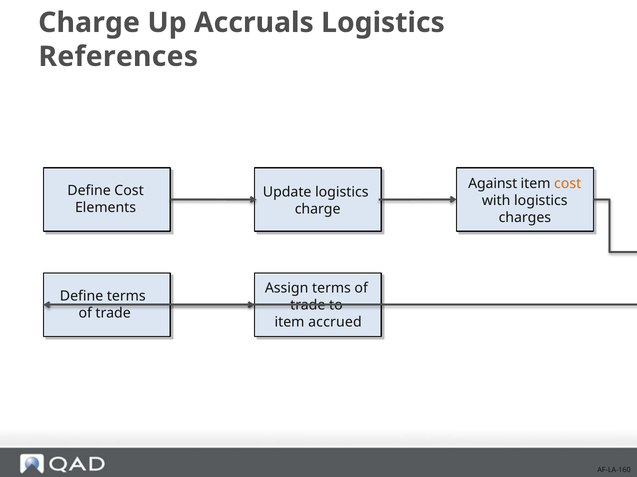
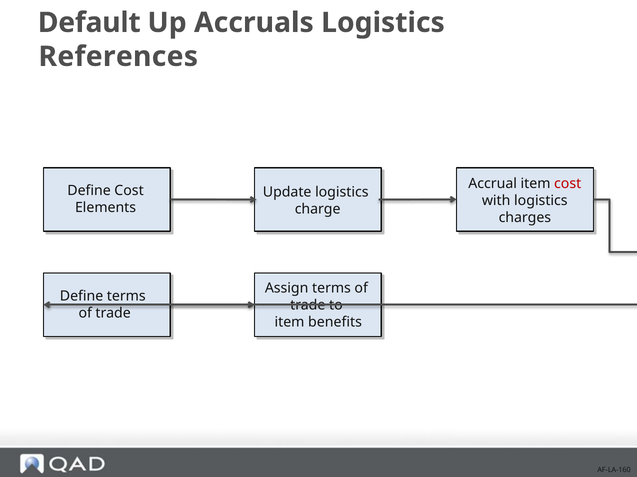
Charge at (89, 23): Charge -> Default
Against: Against -> Accrual
cost at (568, 184) colour: orange -> red
accrued: accrued -> benefits
